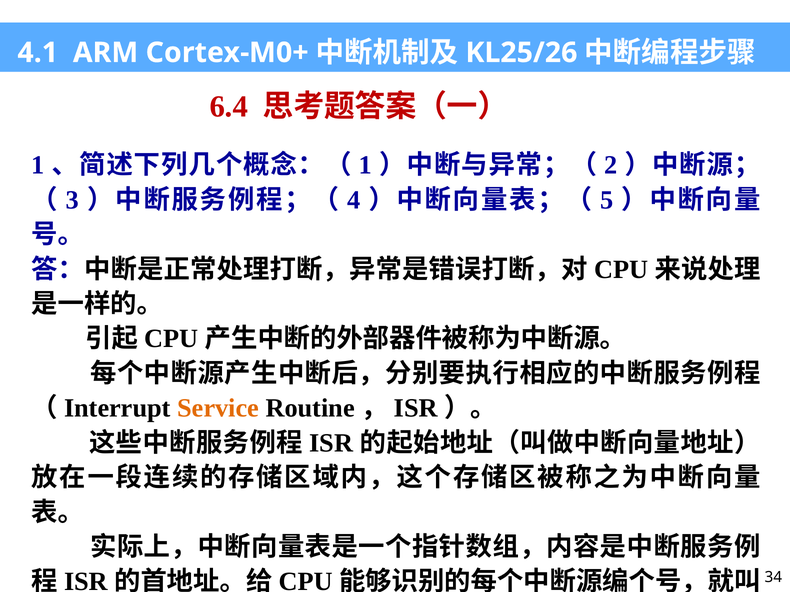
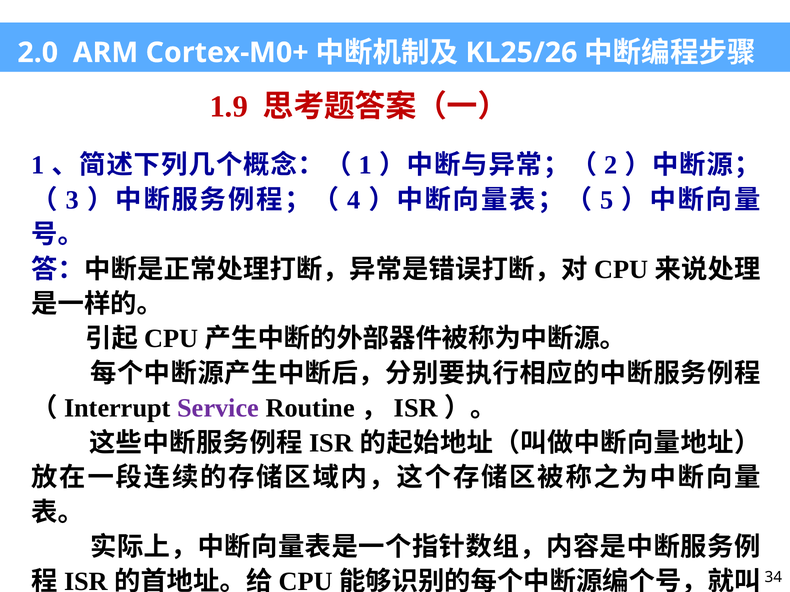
4.1: 4.1 -> 2.0
6.4: 6.4 -> 1.9
Service colour: orange -> purple
